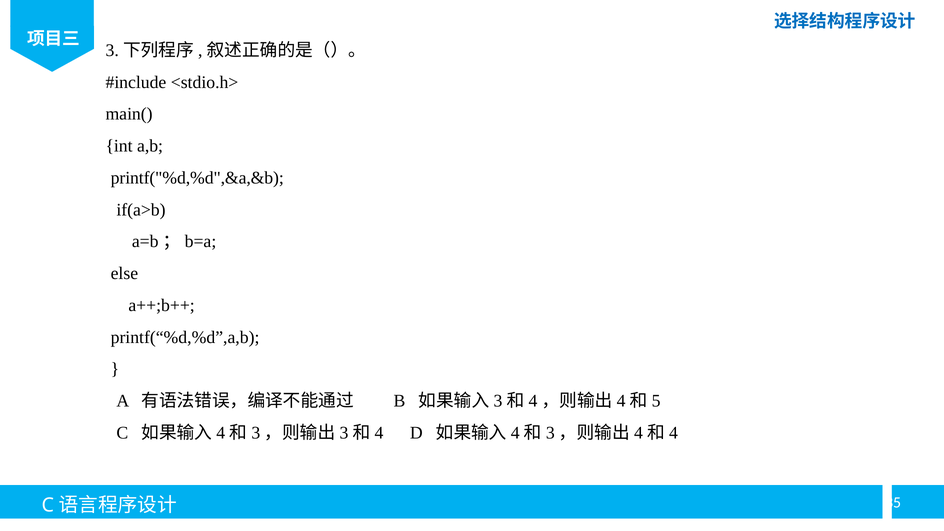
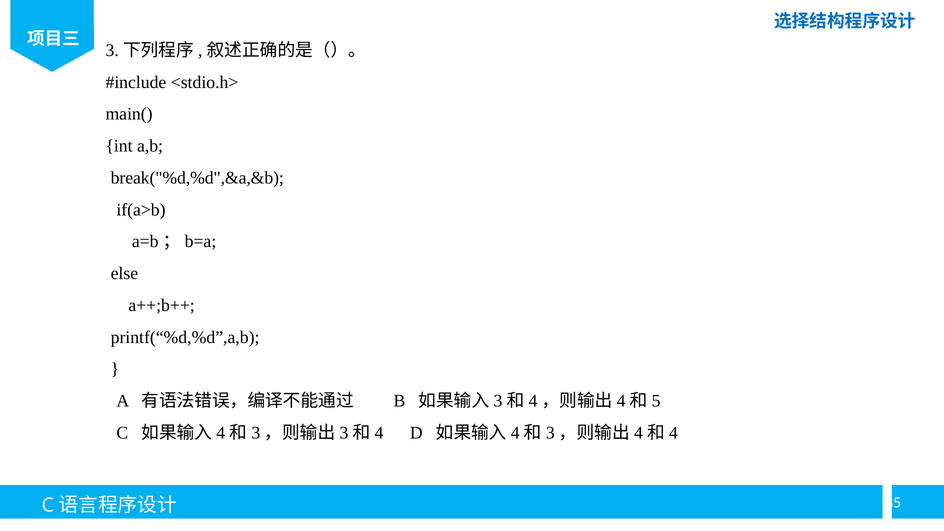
printf("%d,%d",&a,&b: printf("%d,%d",&a,&b -> break("%d,%d",&a,&b
